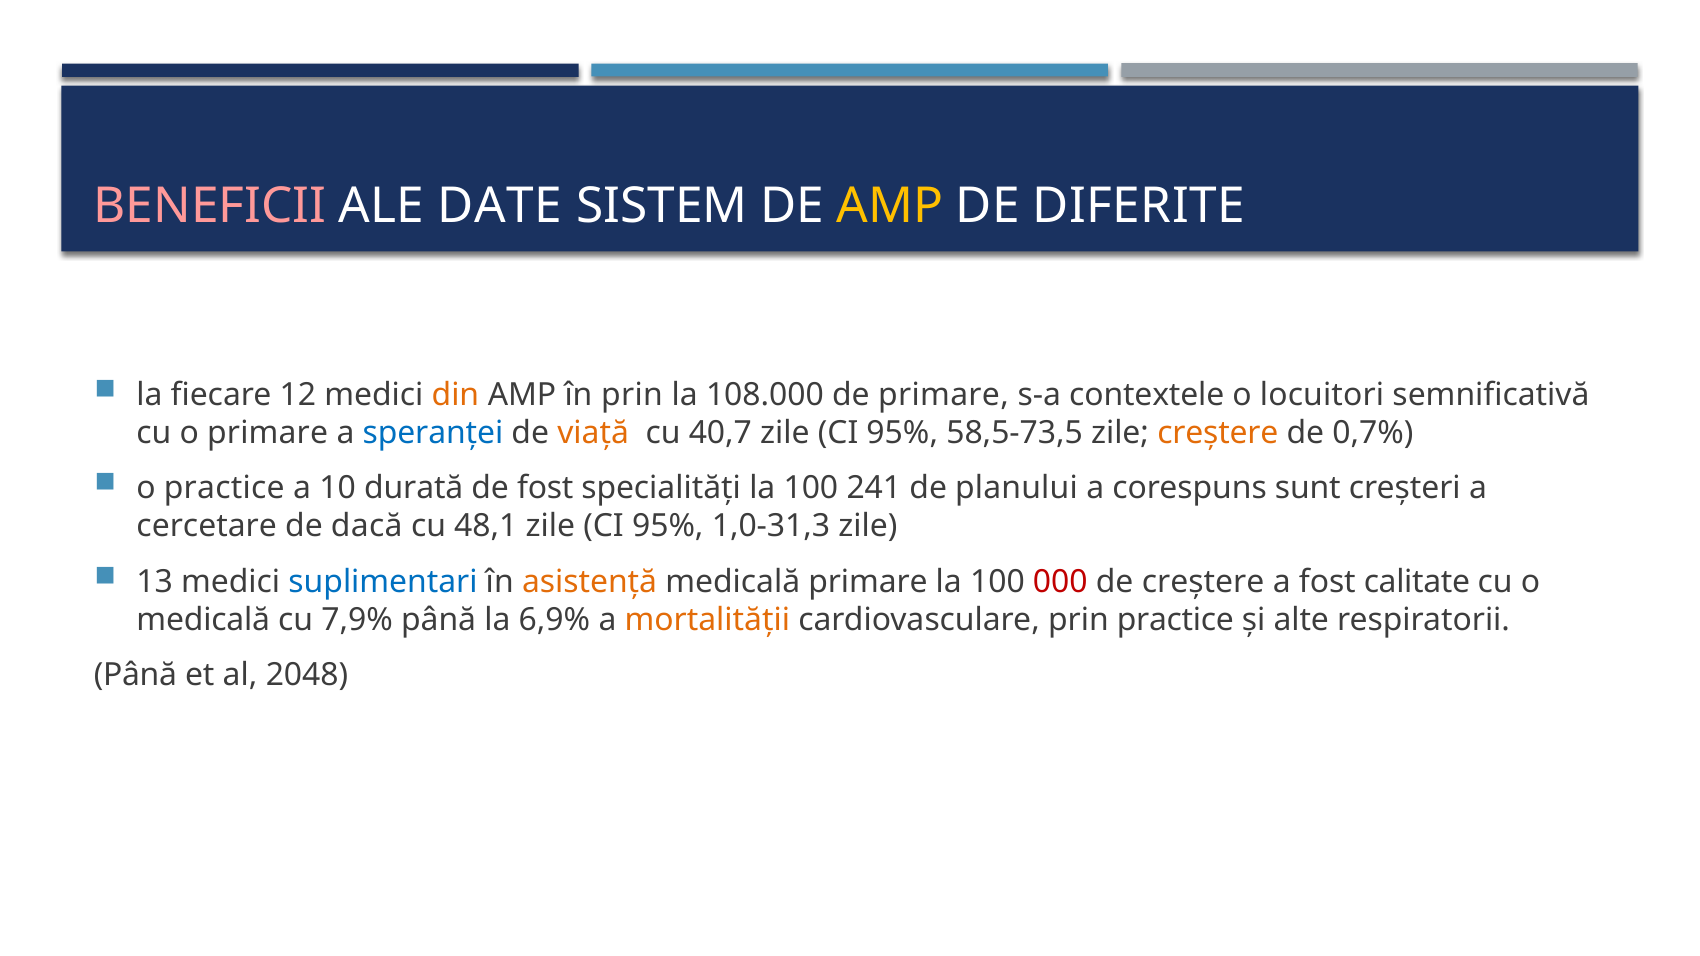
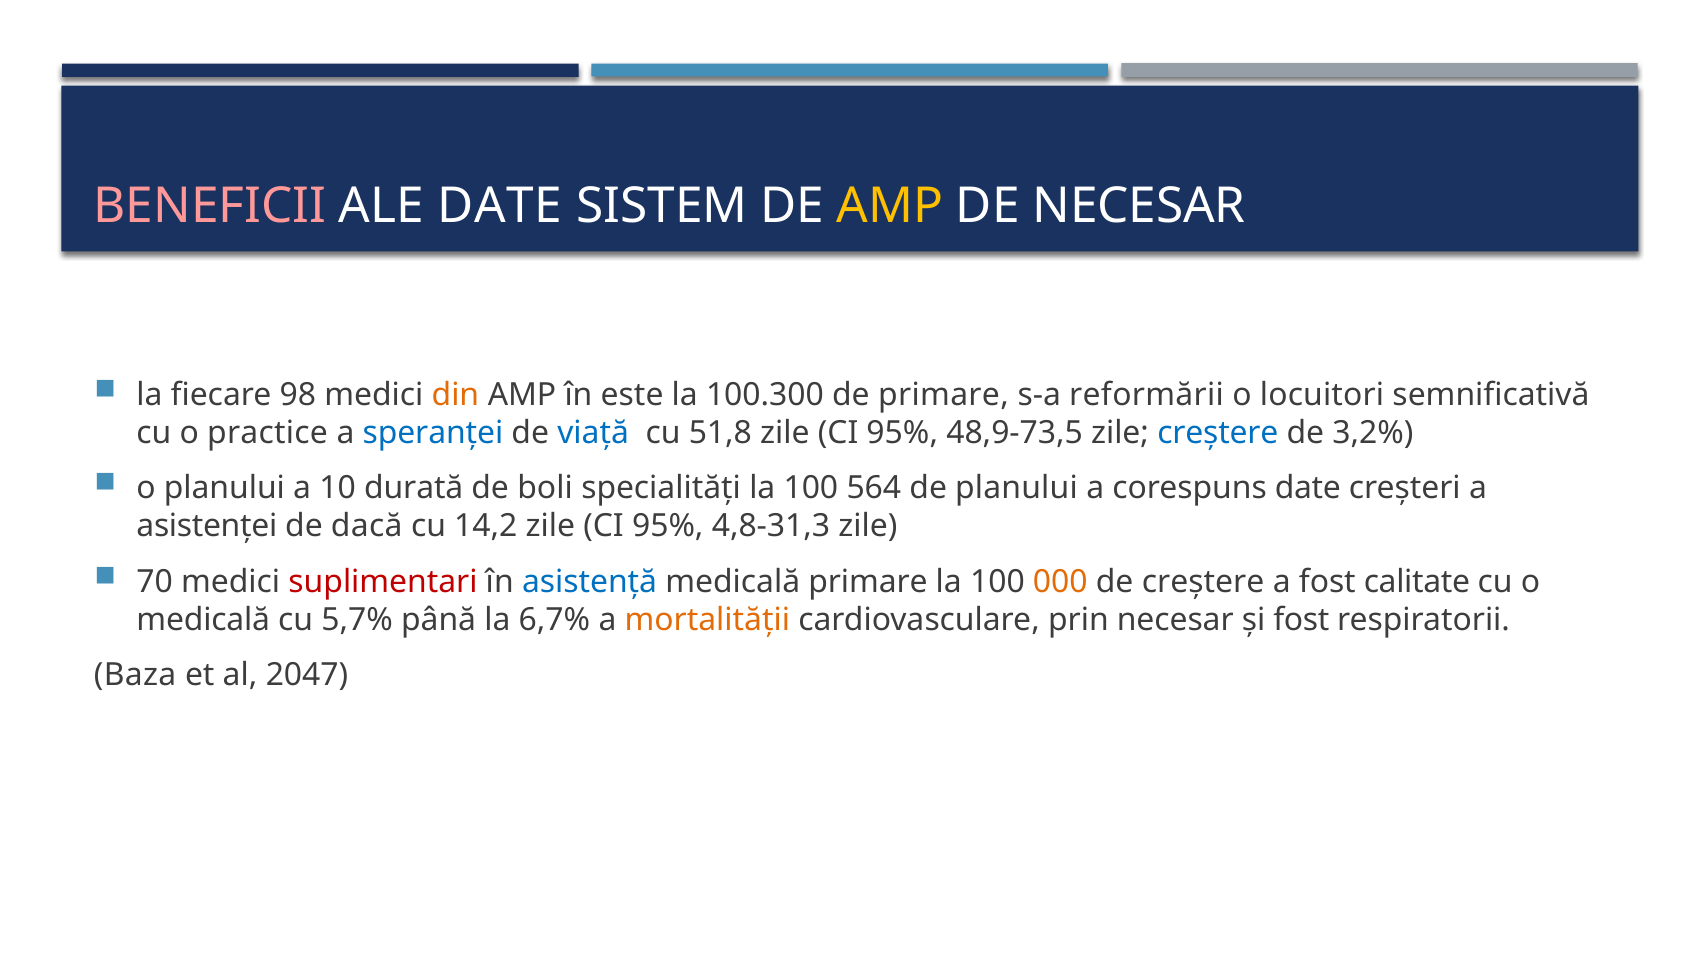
DE DIFERITE: DIFERITE -> NECESAR
12: 12 -> 98
în prin: prin -> este
108.000: 108.000 -> 100.300
contextele: contextele -> reformării
o primare: primare -> practice
viață colour: orange -> blue
40,7: 40,7 -> 51,8
58,5-73,5: 58,5-73,5 -> 48,9-73,5
creștere at (1218, 433) colour: orange -> blue
0,7%: 0,7% -> 3,2%
o practice: practice -> planului
de fost: fost -> boli
241: 241 -> 564
corespuns sunt: sunt -> date
cercetare: cercetare -> asistenței
48,1: 48,1 -> 14,2
1,0-31,3: 1,0-31,3 -> 4,8-31,3
13: 13 -> 70
suplimentari colour: blue -> red
asistență colour: orange -> blue
000 colour: red -> orange
7,9%: 7,9% -> 5,7%
6,9%: 6,9% -> 6,7%
prin practice: practice -> necesar
și alte: alte -> fost
Până at (135, 675): Până -> Baza
2048: 2048 -> 2047
